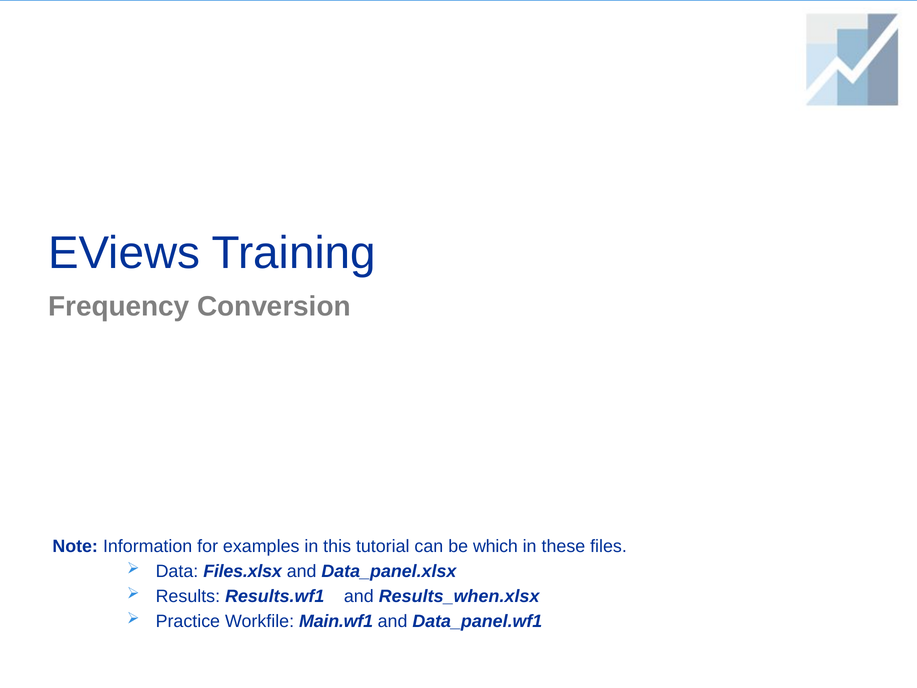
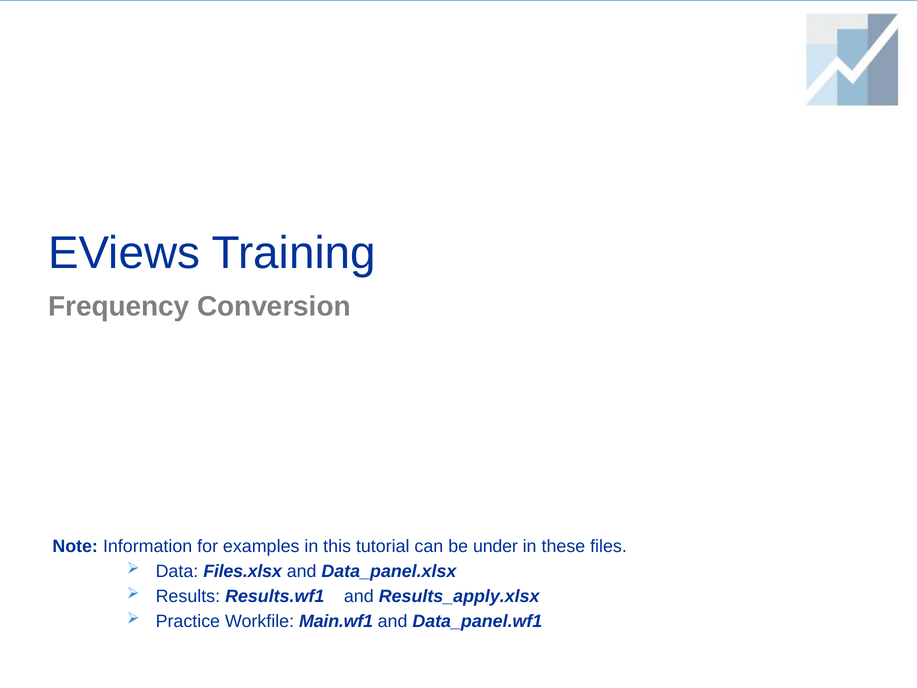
which: which -> under
Results_when.xlsx: Results_when.xlsx -> Results_apply.xlsx
